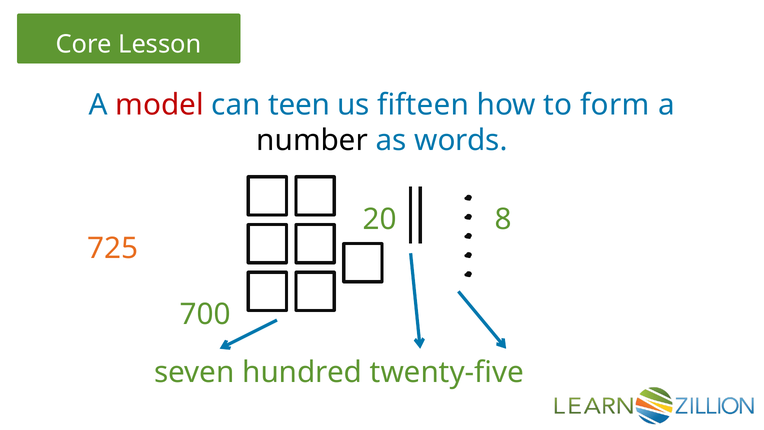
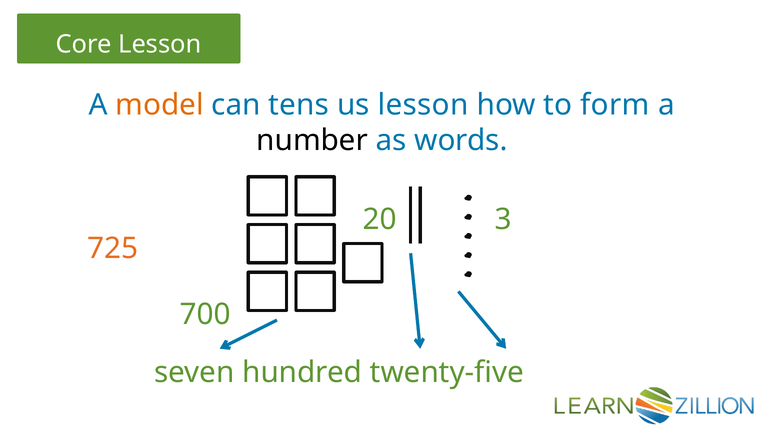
model colour: red -> orange
teen: teen -> tens
us fifteen: fifteen -> lesson
8: 8 -> 3
